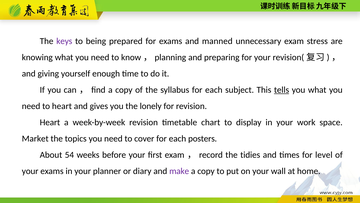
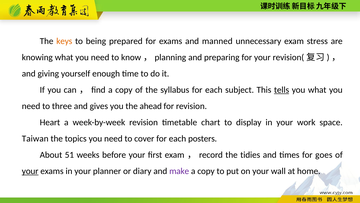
keys colour: purple -> orange
to heart: heart -> three
lonely: lonely -> ahead
Market: Market -> Taiwan
54: 54 -> 51
level: level -> goes
your at (30, 171) underline: none -> present
